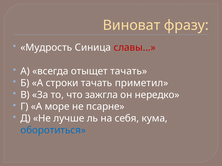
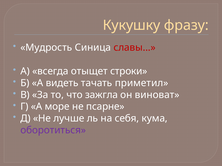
Виноват: Виноват -> Кукушку
отыщет тачать: тачать -> строки
строки: строки -> видеть
нередко: нередко -> виноват
оборотиться colour: blue -> purple
